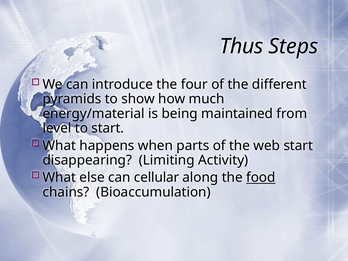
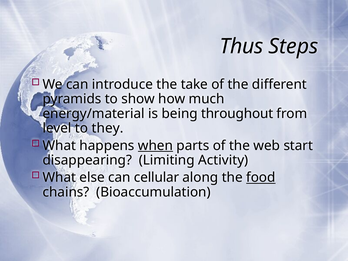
four: four -> take
maintained: maintained -> throughout
to start: start -> they
when underline: none -> present
